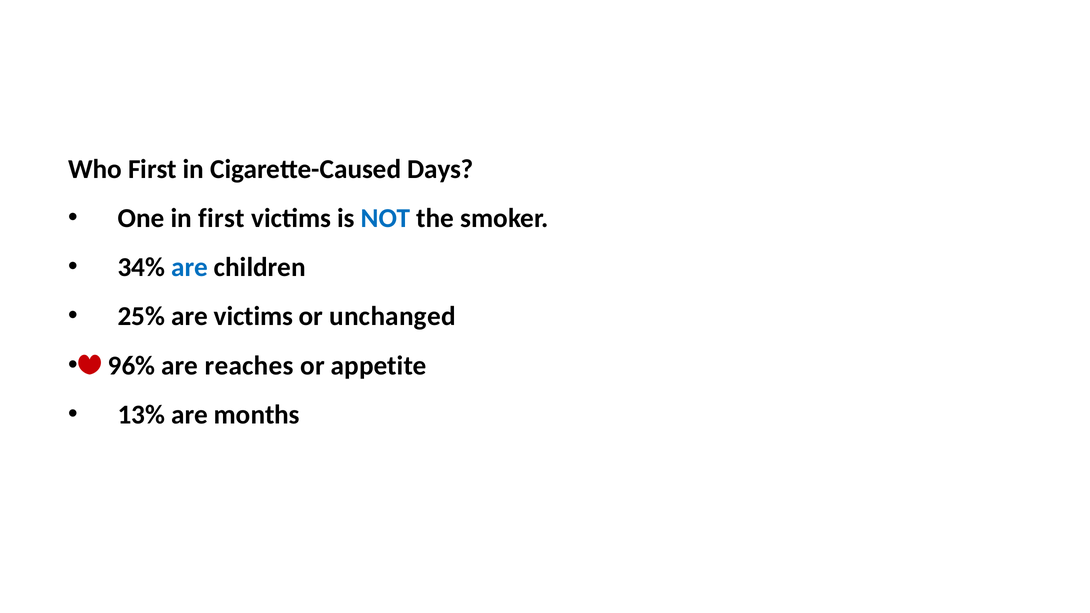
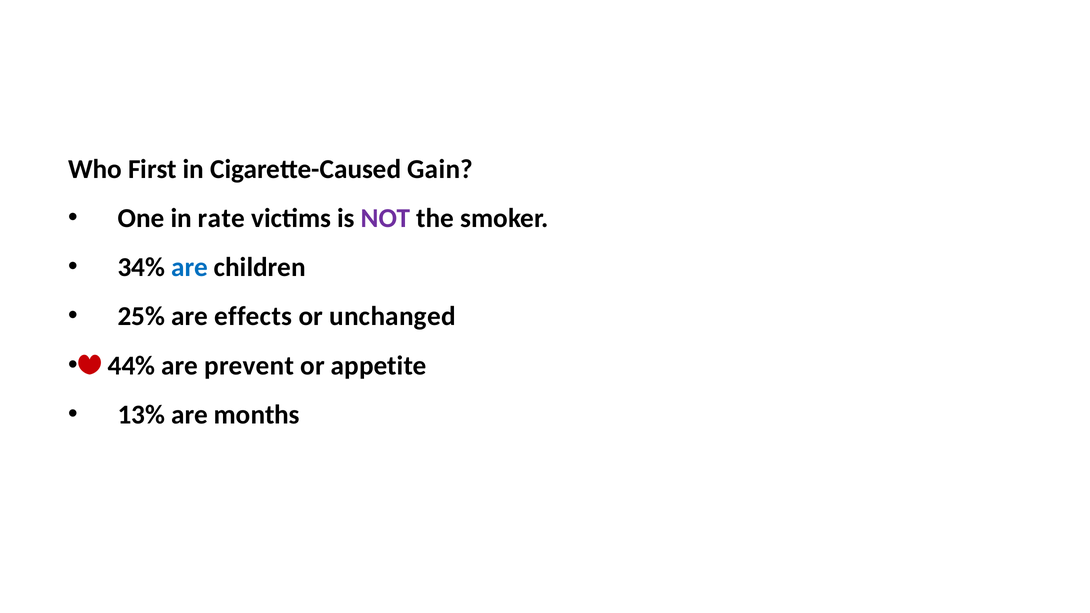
Days: Days -> Gain
in first: first -> rate
NOT colour: blue -> purple
are victims: victims -> effects
96%: 96% -> 44%
reaches: reaches -> prevent
